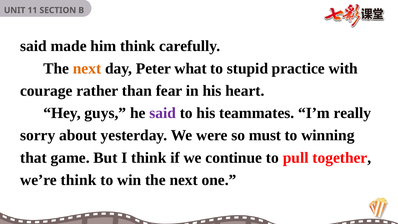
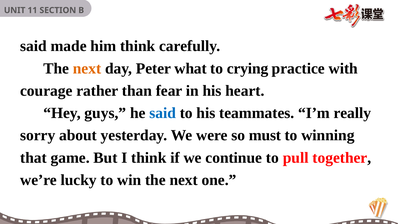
stupid: stupid -> crying
said at (163, 113) colour: purple -> blue
we’re think: think -> lucky
